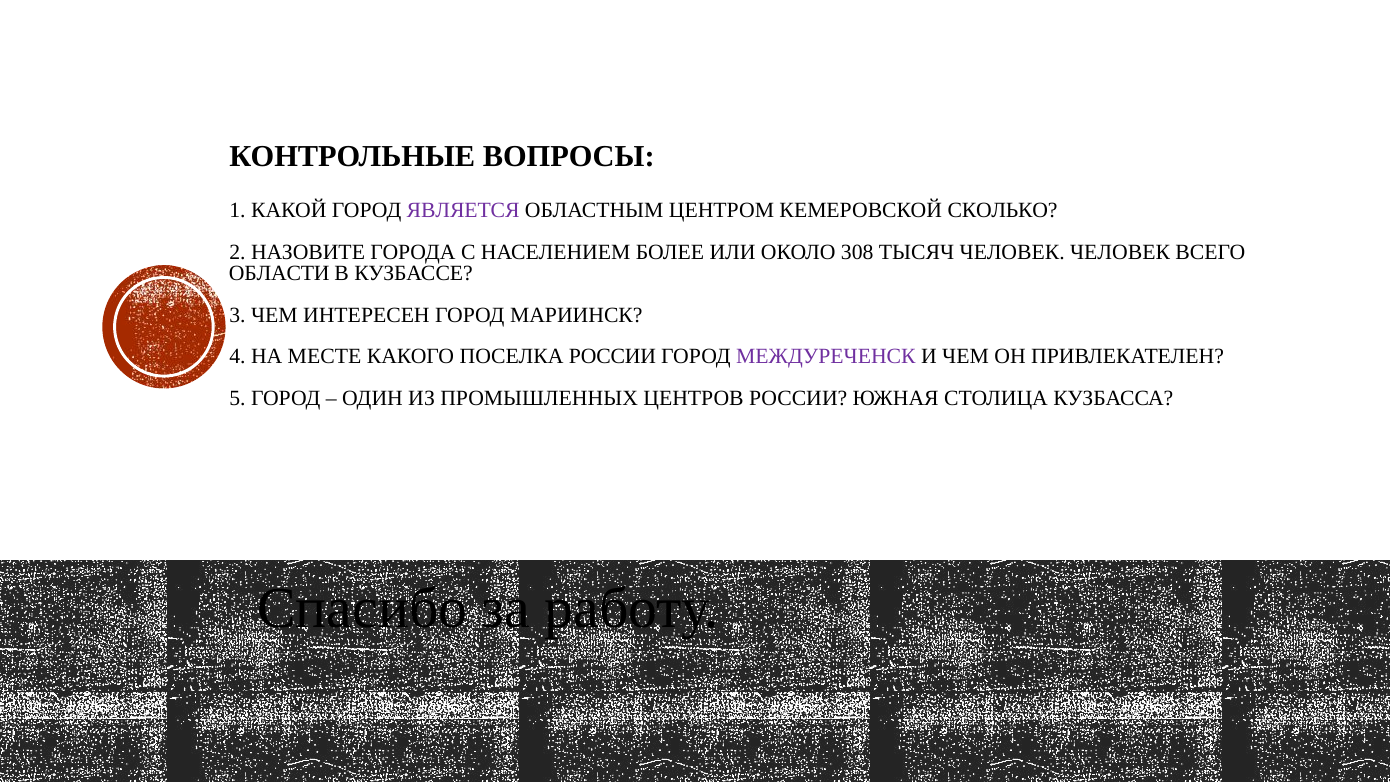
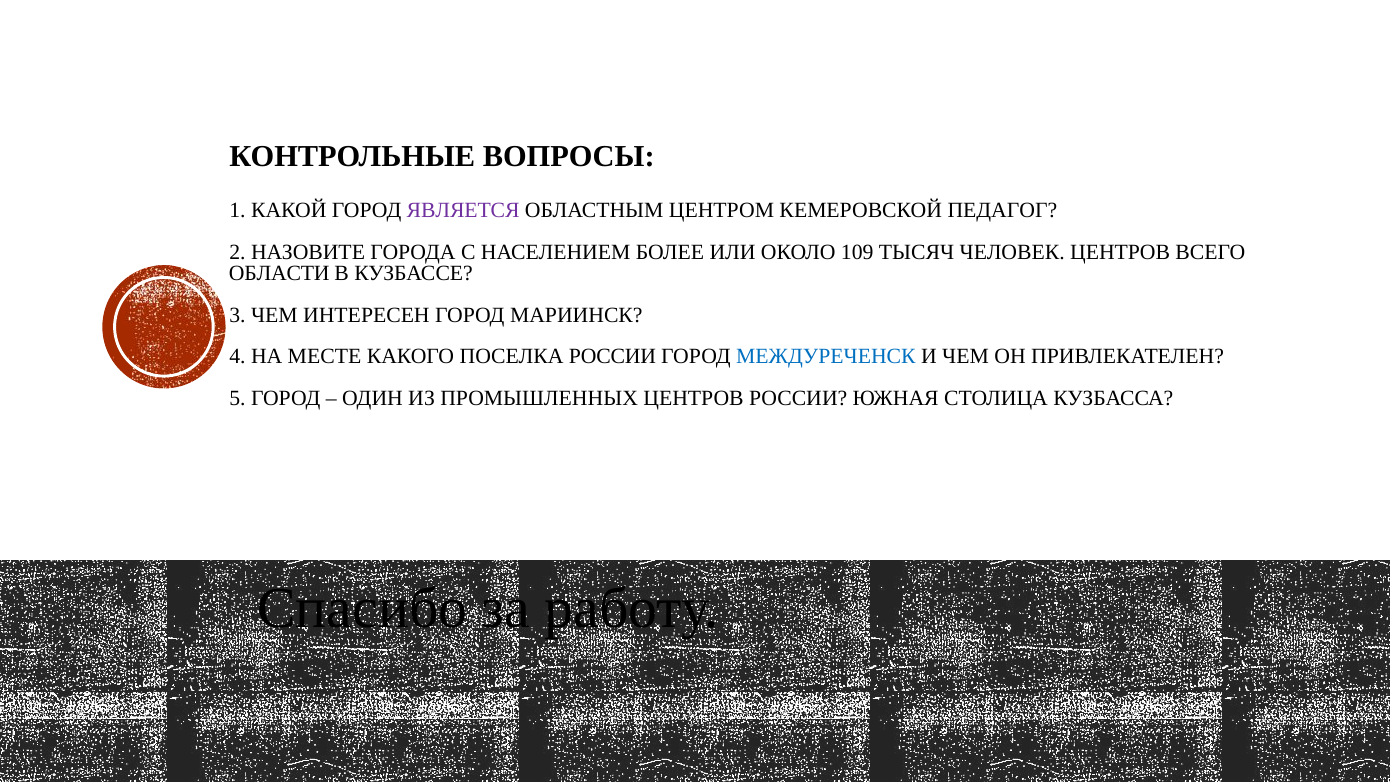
СКОЛЬКО: СКОЛЬКО -> ПЕДАГОГ
308: 308 -> 109
ЧЕЛОВЕК ЧЕЛОВЕК: ЧЕЛОВЕК -> ЦЕНТРОВ
МЕЖДУРЕЧЕНСК colour: purple -> blue
